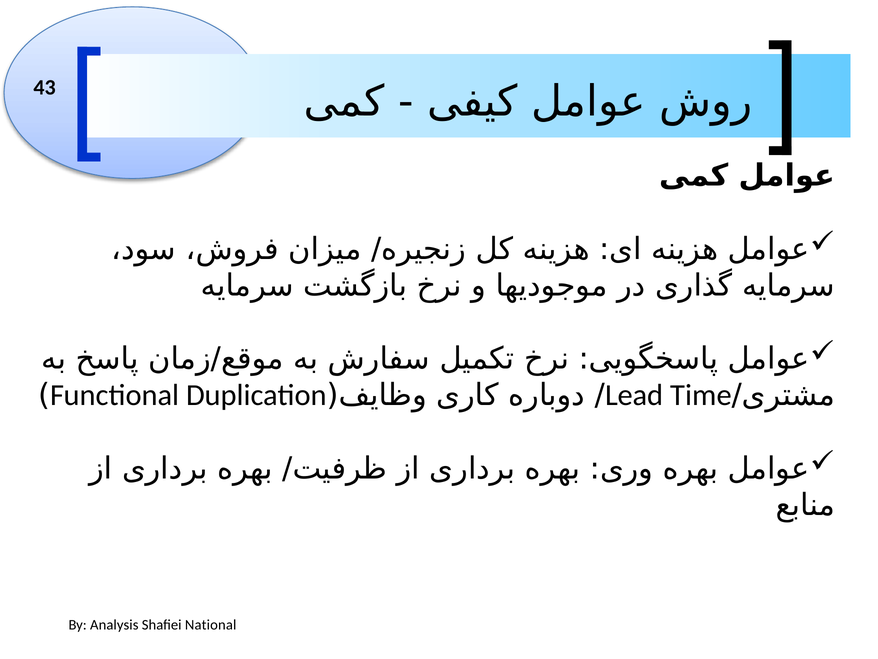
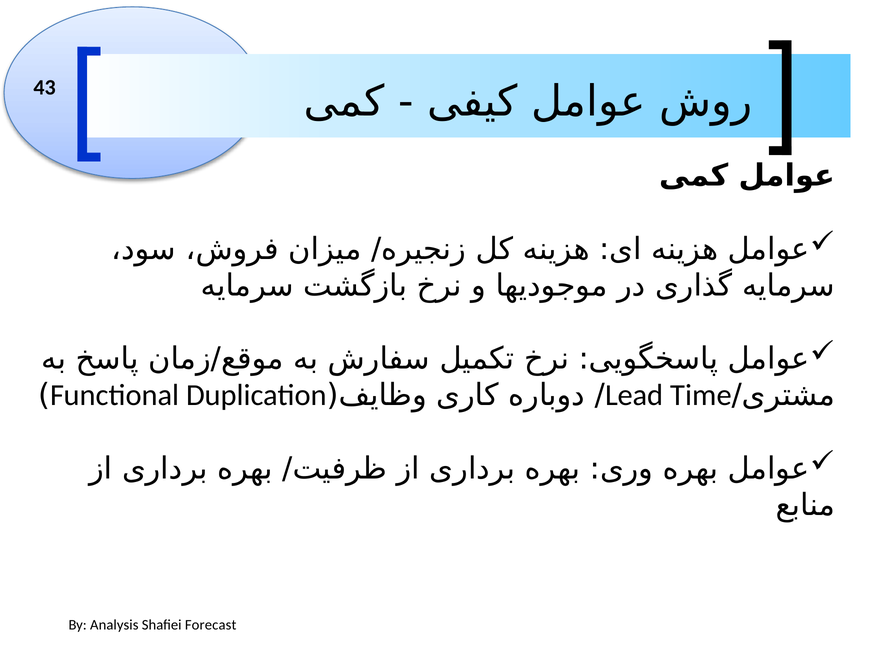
National: National -> Forecast
